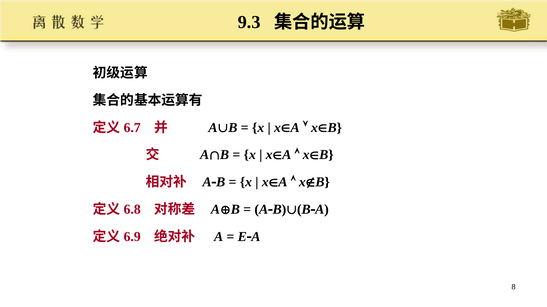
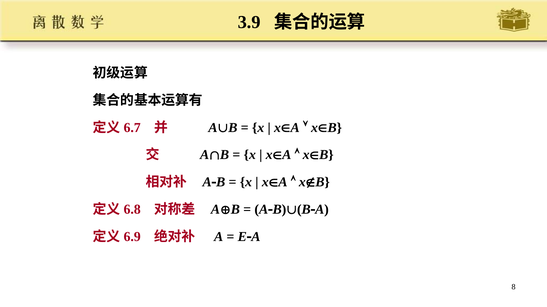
9.3: 9.3 -> 3.9
